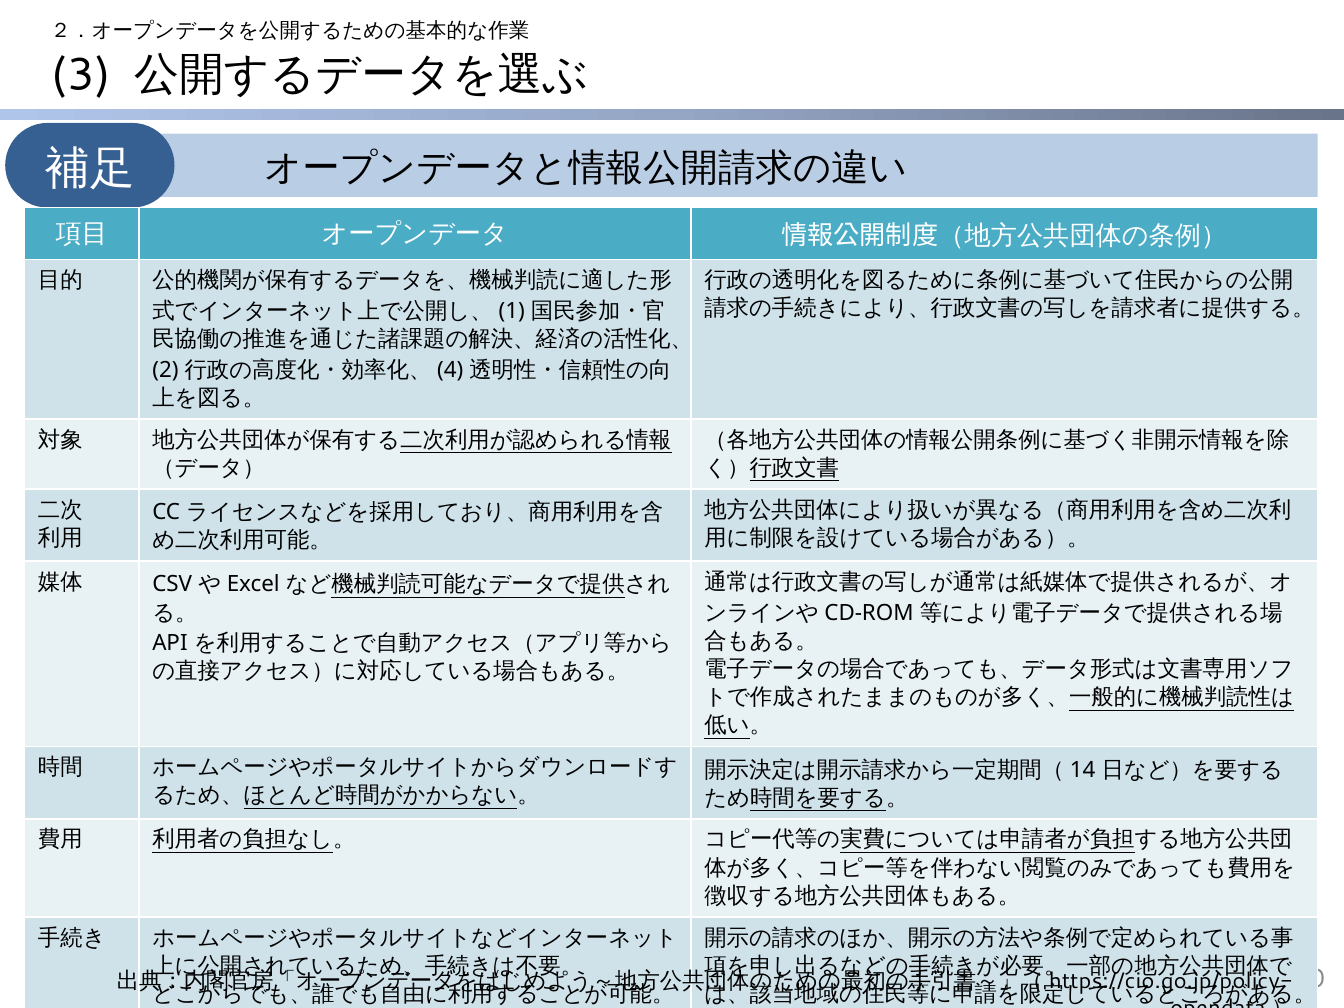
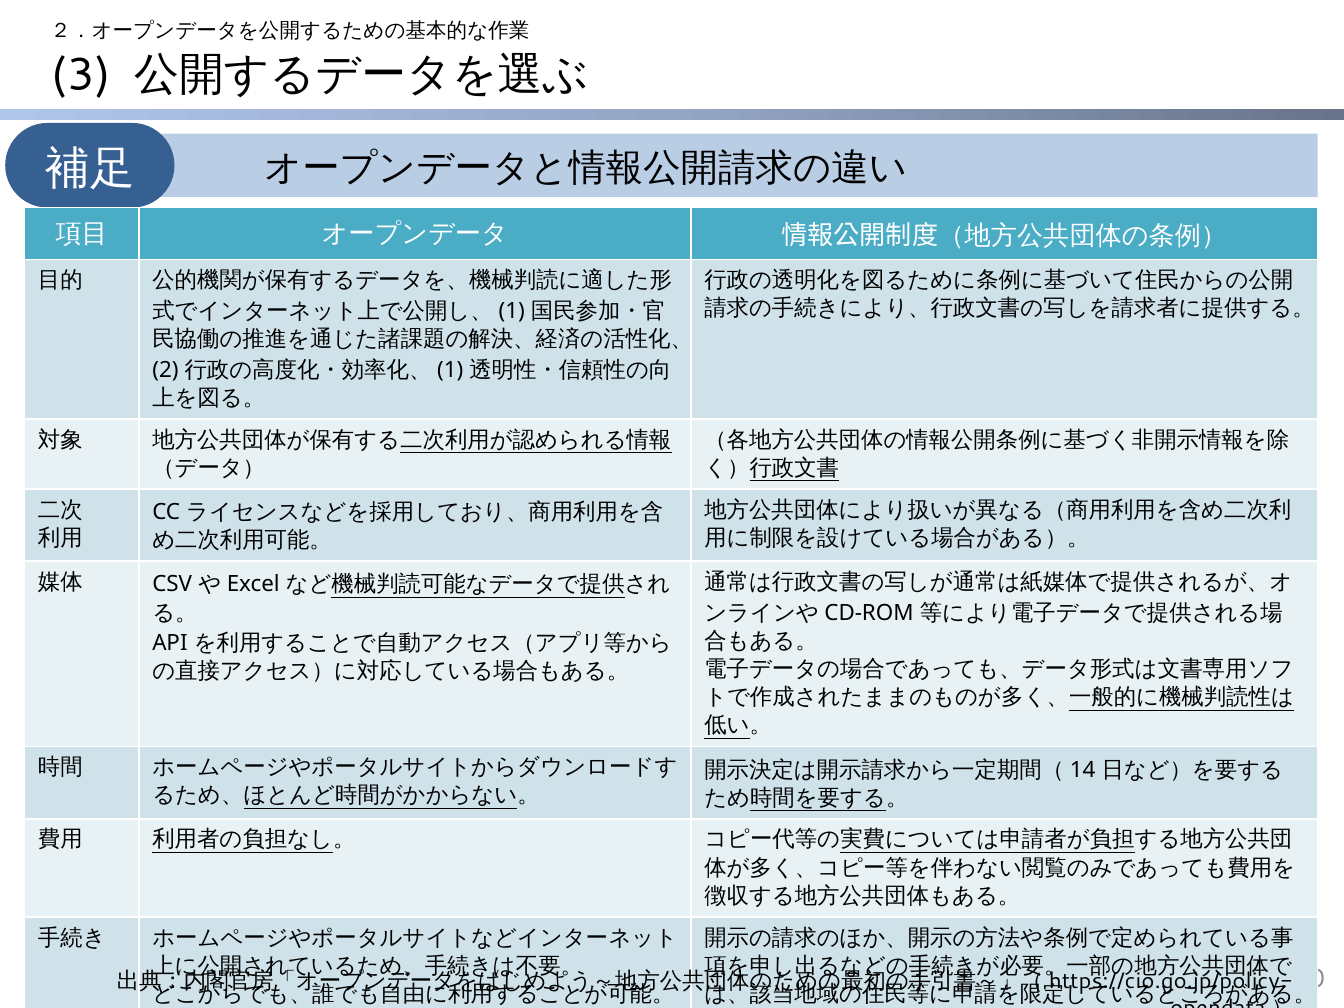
4 at (450, 370): 4 -> 1
